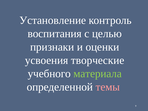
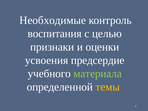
Установление: Установление -> Необходимые
творческие: творческие -> предсердие
темы colour: pink -> yellow
